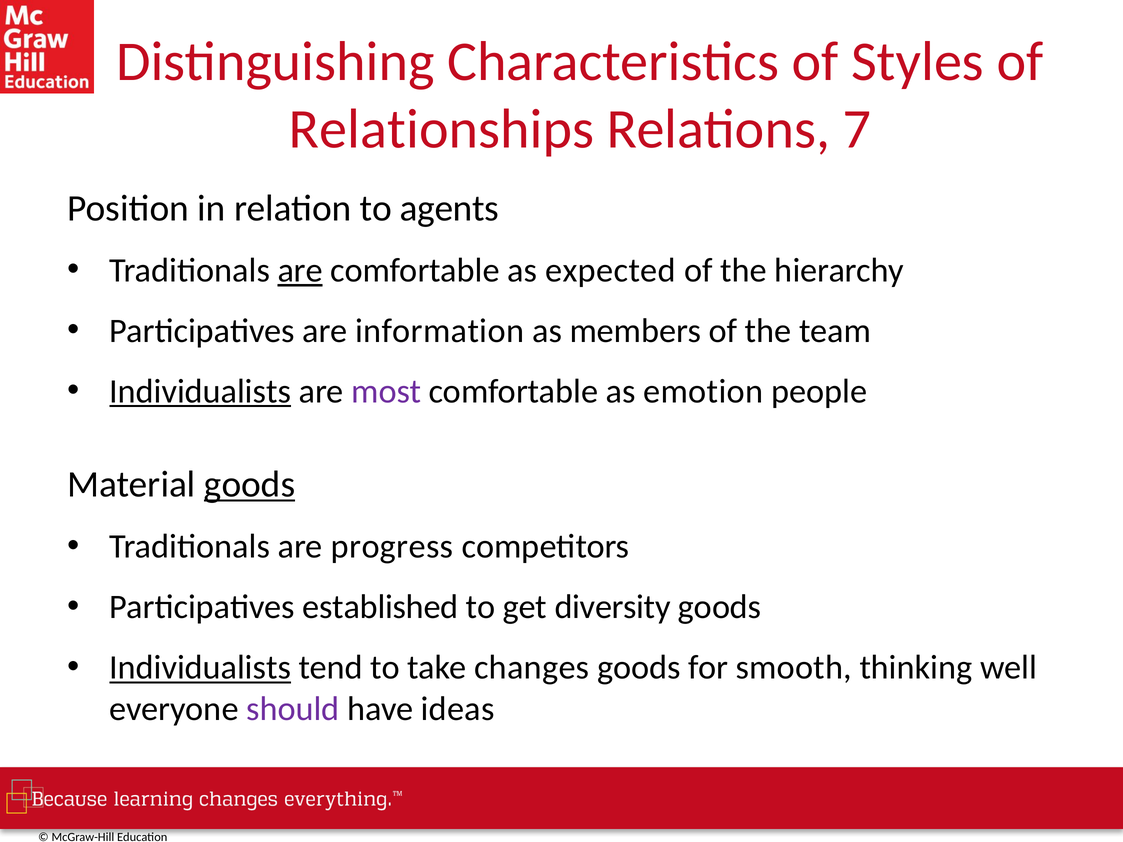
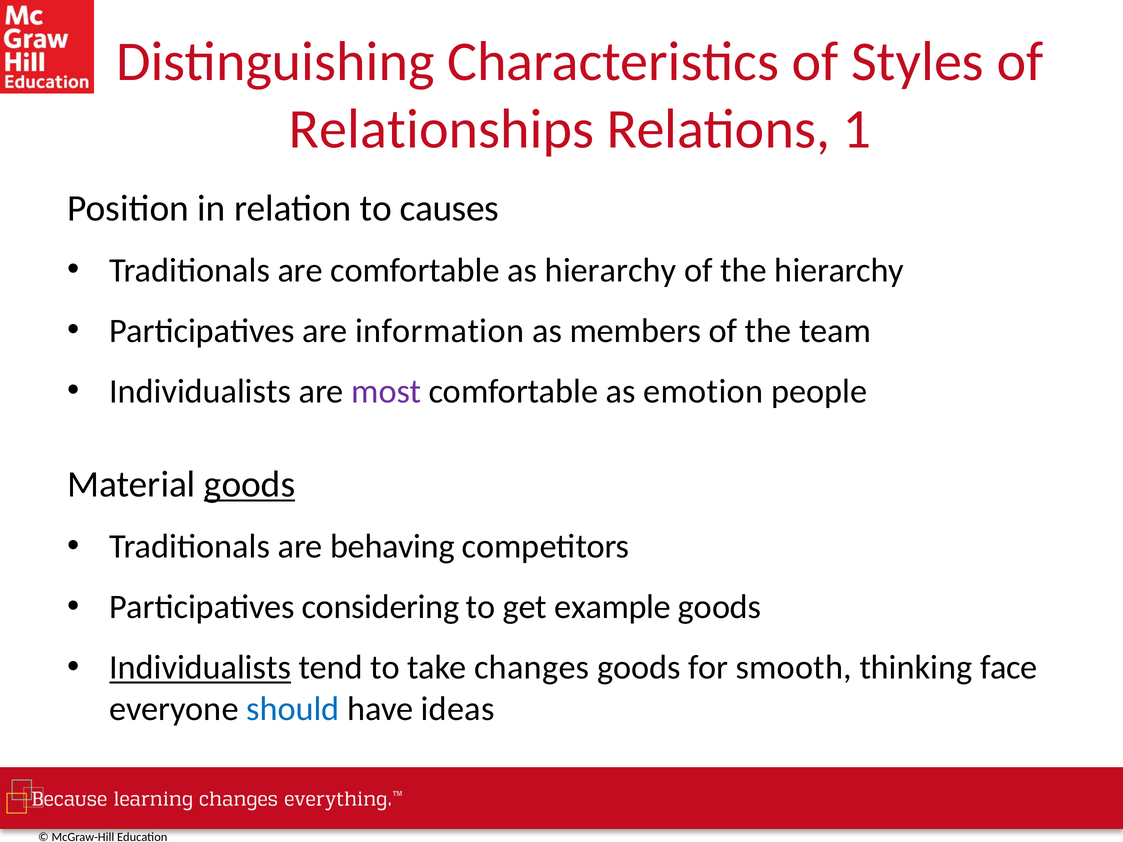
7: 7 -> 1
agents: agents -> causes
are at (300, 271) underline: present -> none
as expected: expected -> hierarchy
Individualists at (200, 392) underline: present -> none
progress: progress -> behaving
established: established -> considering
diversity: diversity -> example
well: well -> face
should colour: purple -> blue
